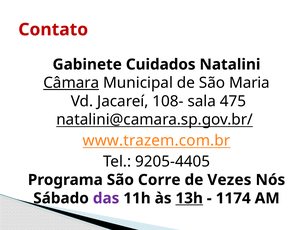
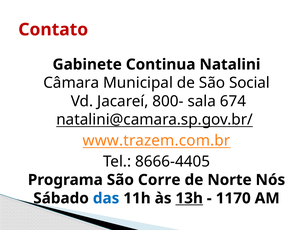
Cuidados: Cuidados -> Continua
Câmara underline: present -> none
Maria: Maria -> Social
108-: 108- -> 800-
475: 475 -> 674
9205-4405: 9205-4405 -> 8666-4405
Vezes: Vezes -> Norte
das colour: purple -> blue
1174: 1174 -> 1170
